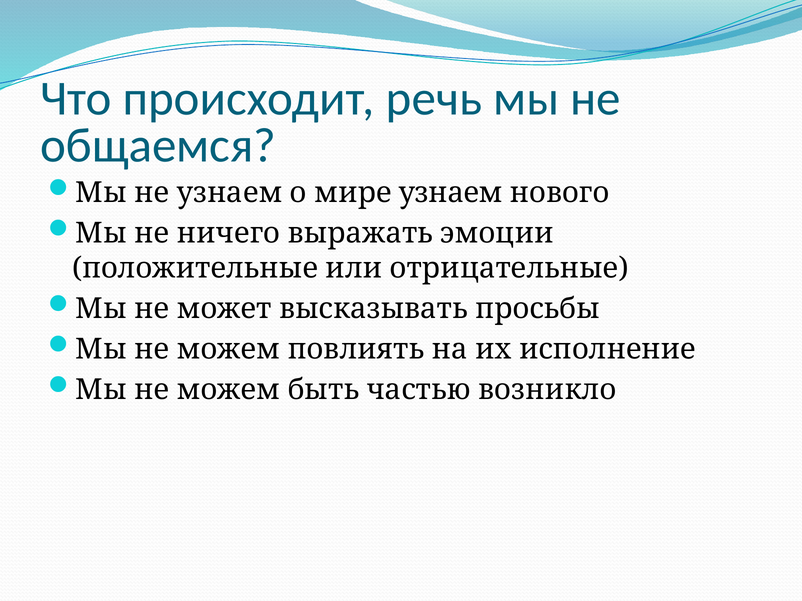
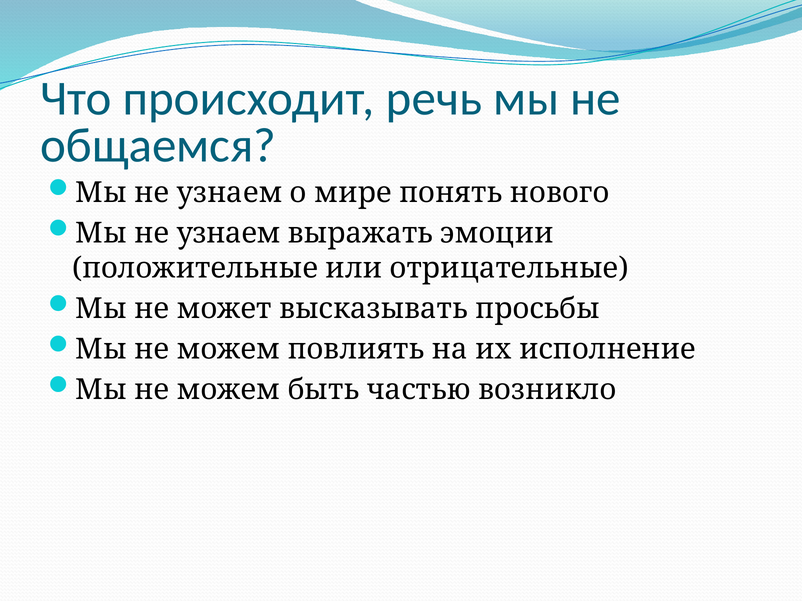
мире узнаем: узнаем -> понять
ничего at (228, 234): ничего -> узнаем
